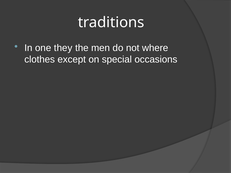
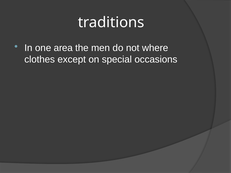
they: they -> area
